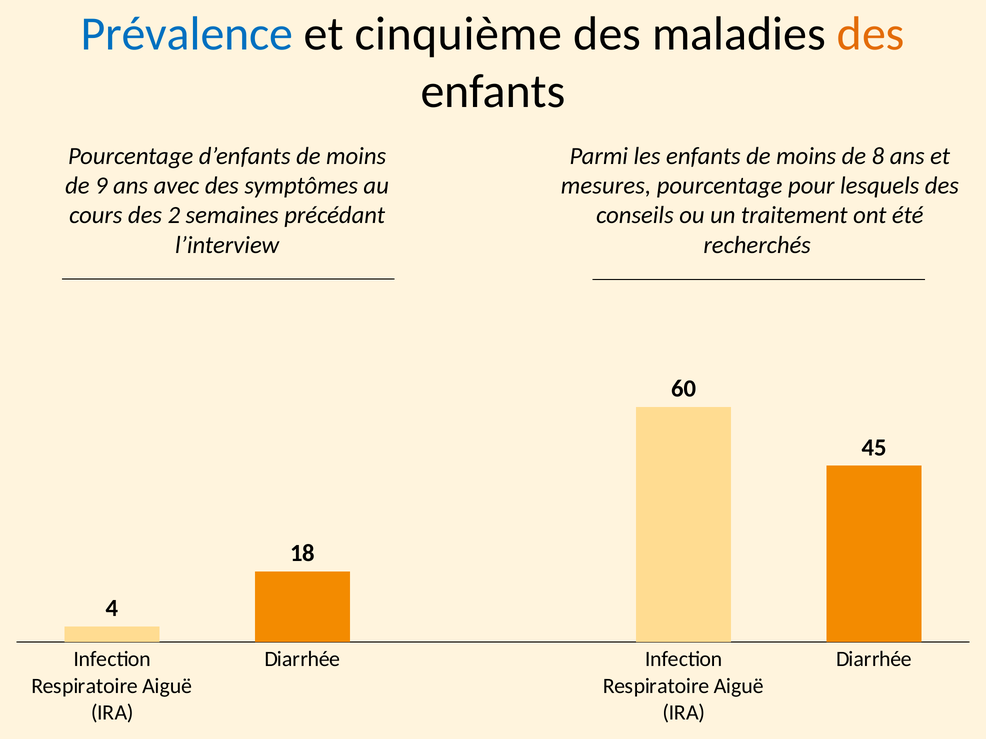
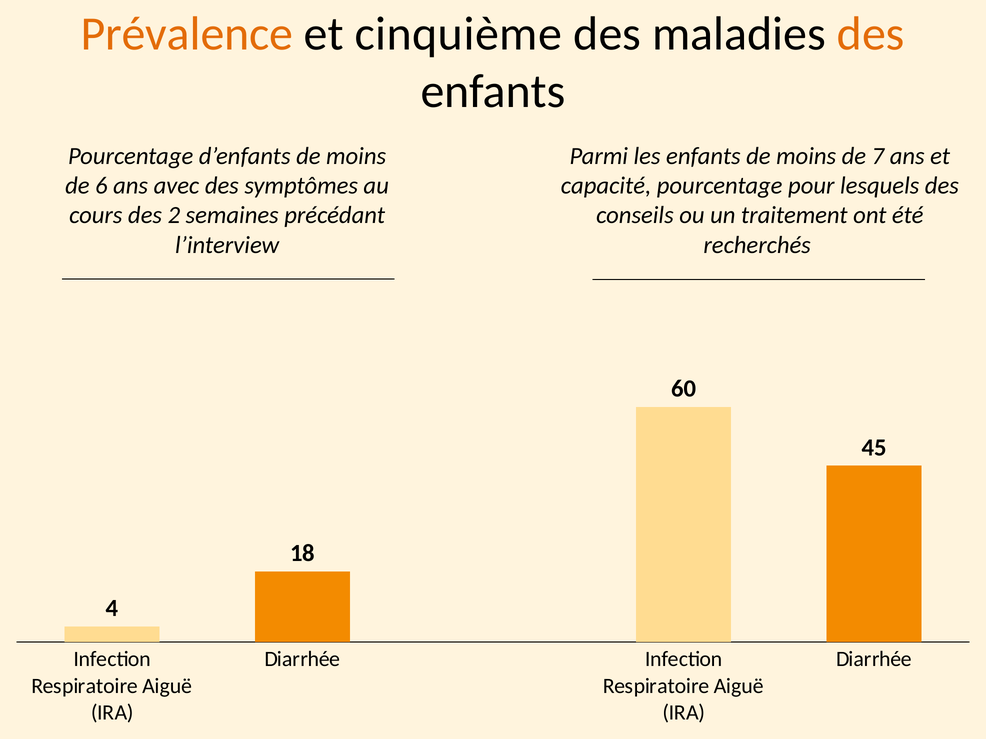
Prévalence colour: blue -> orange
8: 8 -> 7
9: 9 -> 6
mesures: mesures -> capacité
